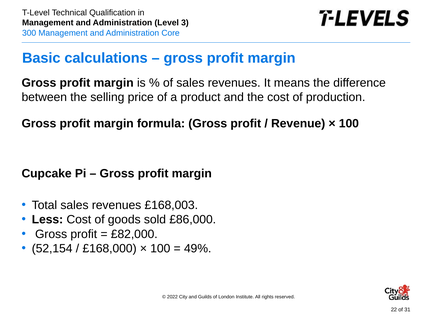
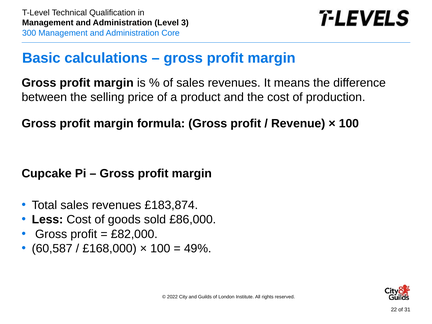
£168,003: £168,003 -> £183,874
52,154: 52,154 -> 60,587
